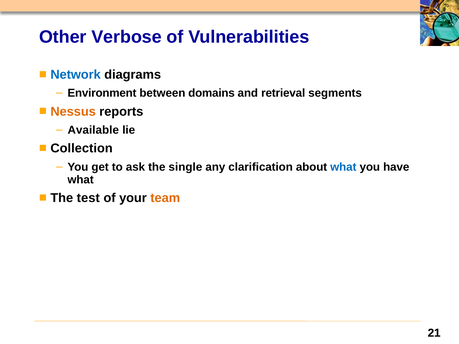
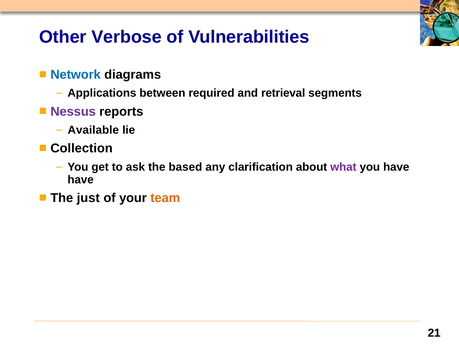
Environment: Environment -> Applications
domains: domains -> required
Nessus colour: orange -> purple
single: single -> based
what at (343, 167) colour: blue -> purple
what at (81, 180): what -> have
test: test -> just
